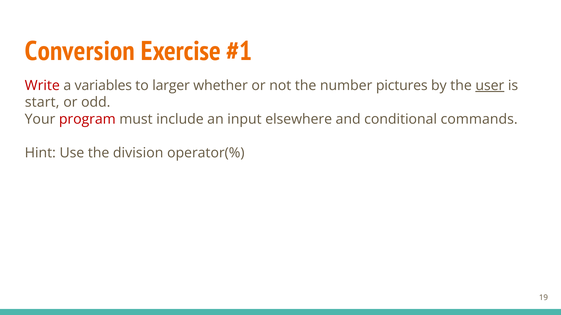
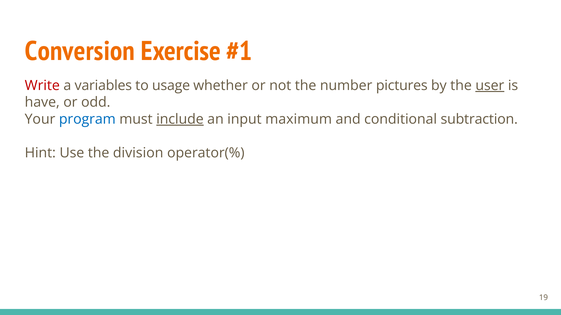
larger: larger -> usage
start: start -> have
program colour: red -> blue
include underline: none -> present
elsewhere: elsewhere -> maximum
commands: commands -> subtraction
